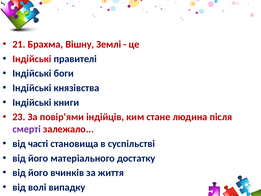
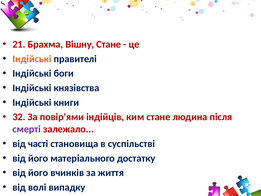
Вішну Землі: Землі -> Стане
Індійські at (32, 59) colour: red -> orange
23: 23 -> 32
